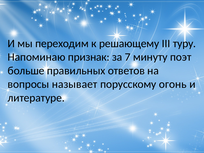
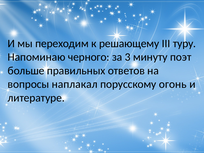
признак: признак -> черного
7: 7 -> 3
называет: называет -> наплакал
